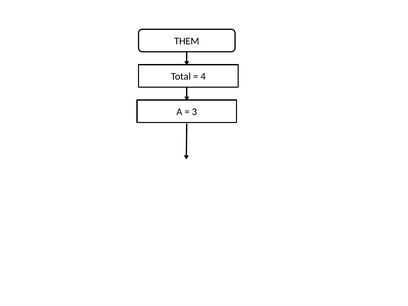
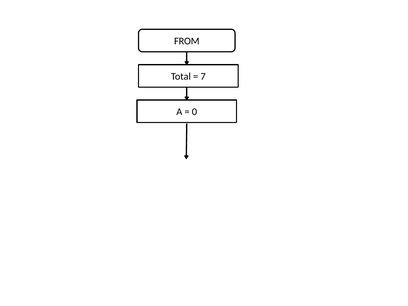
THEM: THEM -> FROM
4: 4 -> 7
3: 3 -> 0
